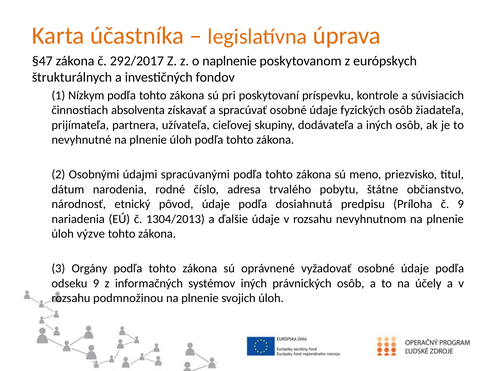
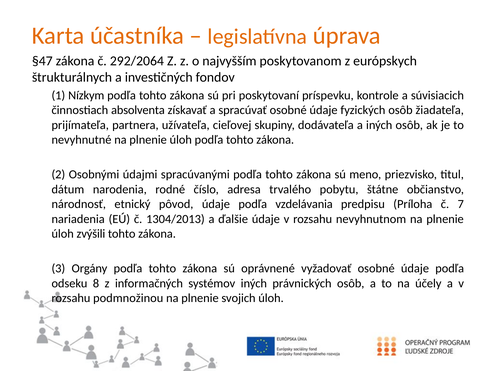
292/2017: 292/2017 -> 292/2064
naplnenie: naplnenie -> najvyšším
dosiahnutá: dosiahnutá -> vzdelávania
č 9: 9 -> 7
výzve: výzve -> zvýšili
odseku 9: 9 -> 8
